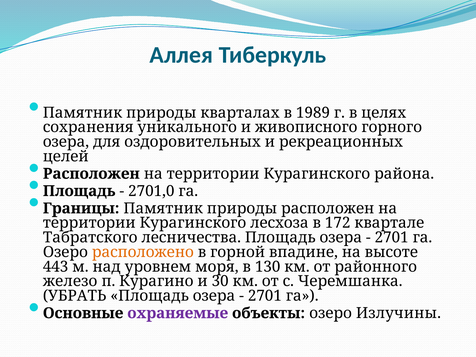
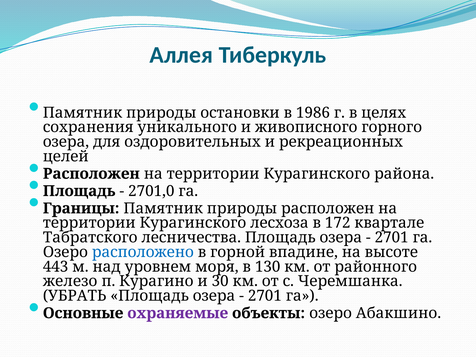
кварталах: кварталах -> остановки
1989: 1989 -> 1986
расположено colour: orange -> blue
Излучины: Излучины -> Абакшино
